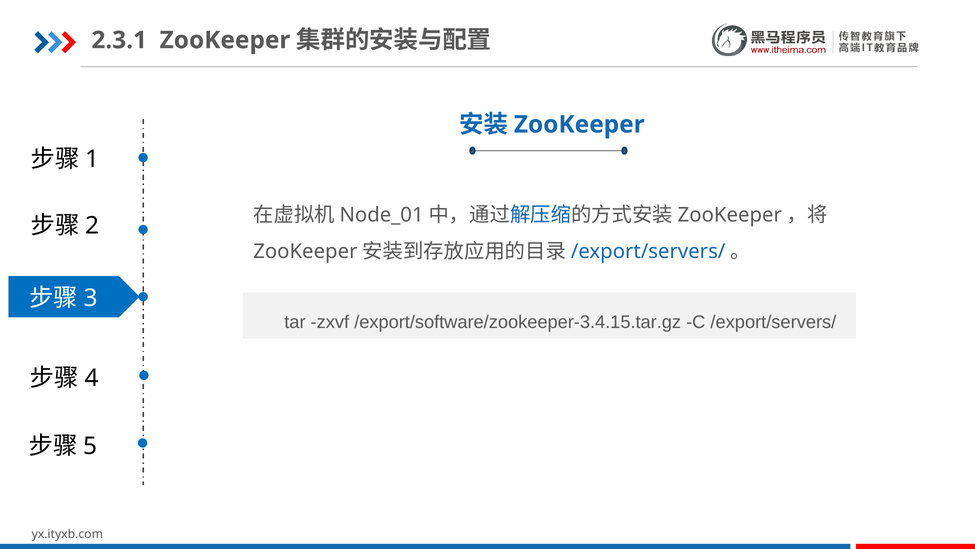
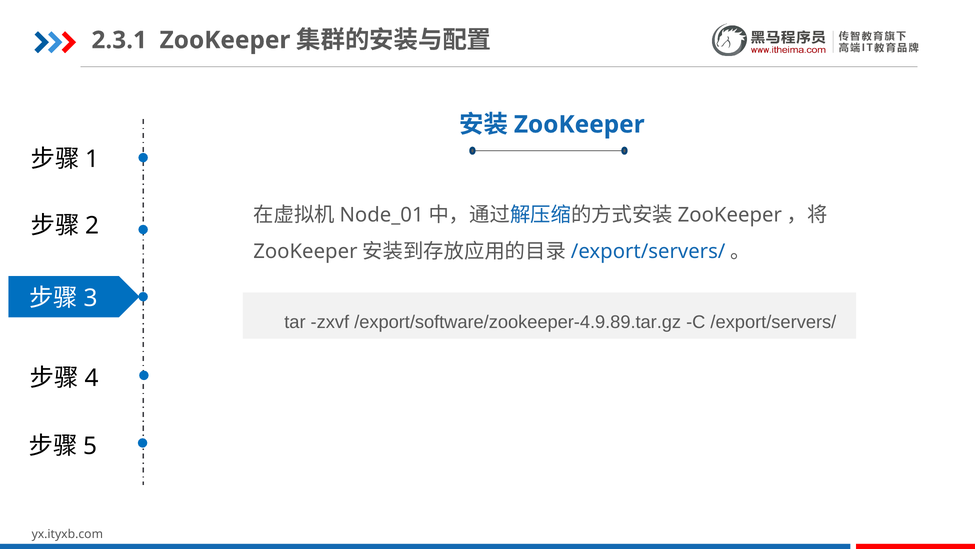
/export/software/zookeeper-3.4.15.tar.gz: /export/software/zookeeper-3.4.15.tar.gz -> /export/software/zookeeper-4.9.89.tar.gz
